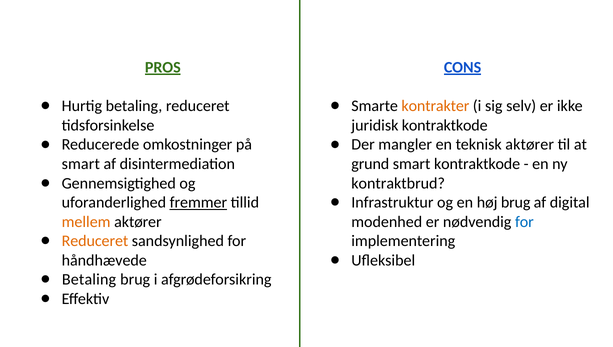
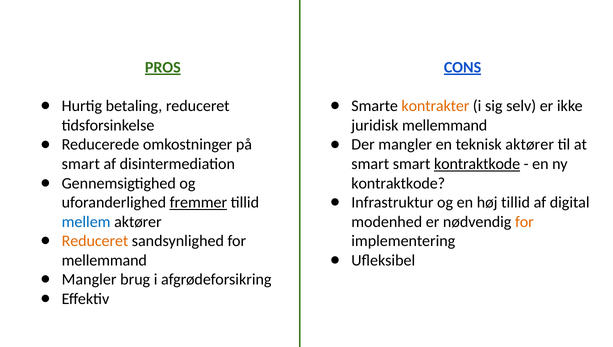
juridisk kontraktkode: kontraktkode -> mellemmand
grund at (370, 164): grund -> smart
kontraktkode at (477, 164) underline: none -> present
kontraktbrud at (398, 183): kontraktbrud -> kontraktkode
høj brug: brug -> tillid
mellem colour: orange -> blue
for at (524, 221) colour: blue -> orange
håndhævede at (104, 260): håndhævede -> mellemmand
Betaling at (89, 279): Betaling -> Mangler
